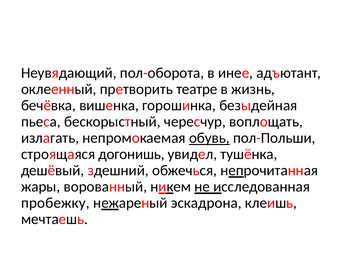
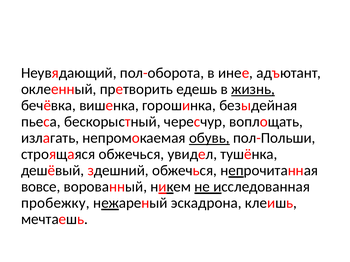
театре: театре -> едешь
жизнь underline: none -> present
строящаяся догонишь: догонишь -> обжечься
жары: жары -> вовсе
